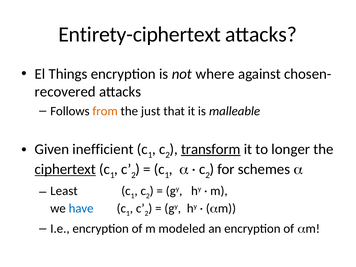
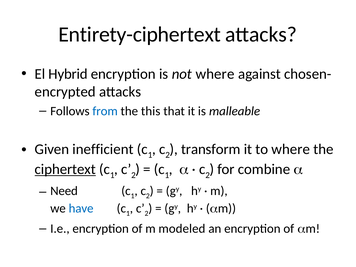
Things: Things -> Hybrid
recovered: recovered -> encrypted
from colour: orange -> blue
just: just -> this
transform underline: present -> none
to longer: longer -> where
schemes: schemes -> combine
Least: Least -> Need
